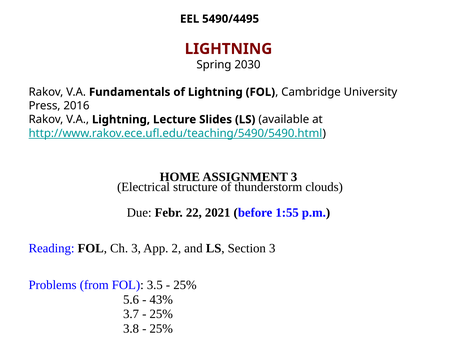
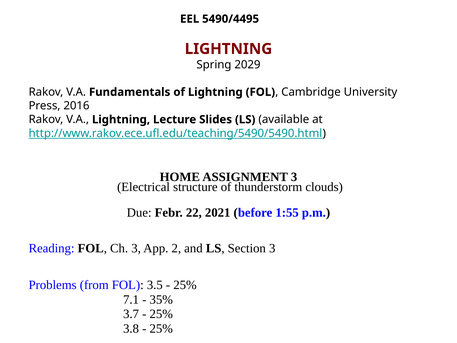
2030: 2030 -> 2029
5.6: 5.6 -> 7.1
43%: 43% -> 35%
